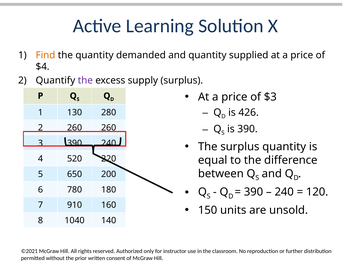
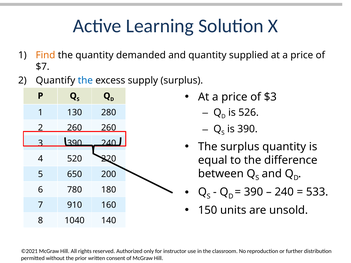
$4: $4 -> $7
the at (85, 80) colour: purple -> blue
426: 426 -> 526
120: 120 -> 533
